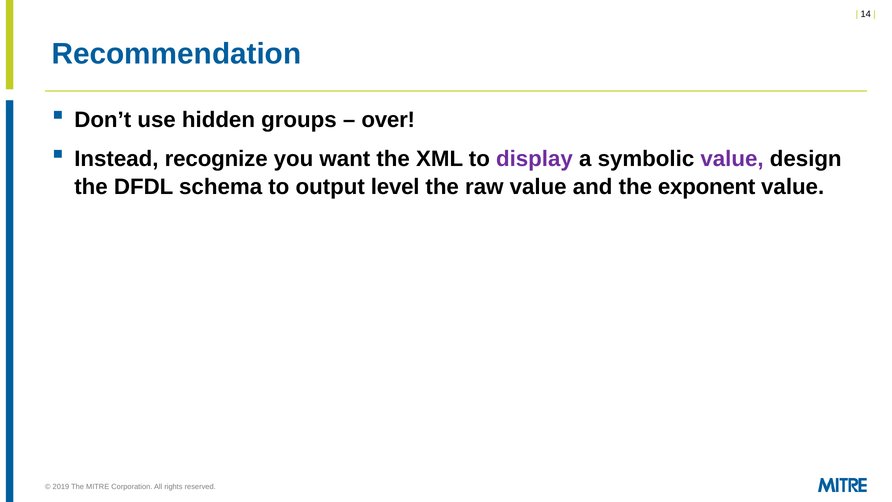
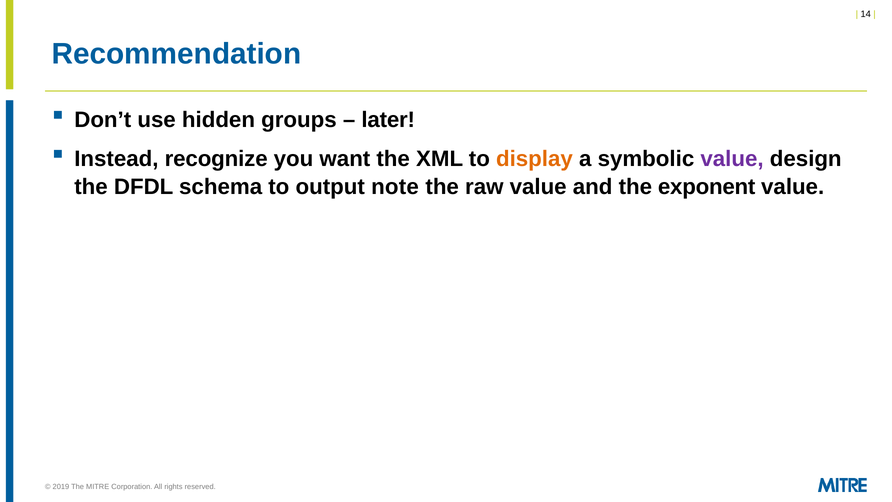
over: over -> later
display colour: purple -> orange
level: level -> note
